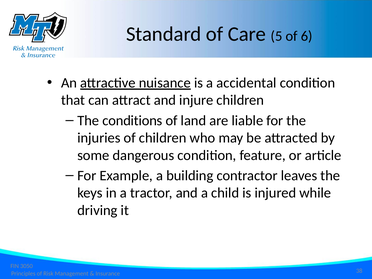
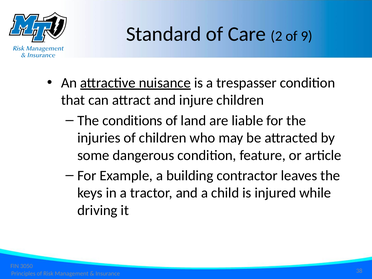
5: 5 -> 2
6: 6 -> 9
accidental: accidental -> trespasser
